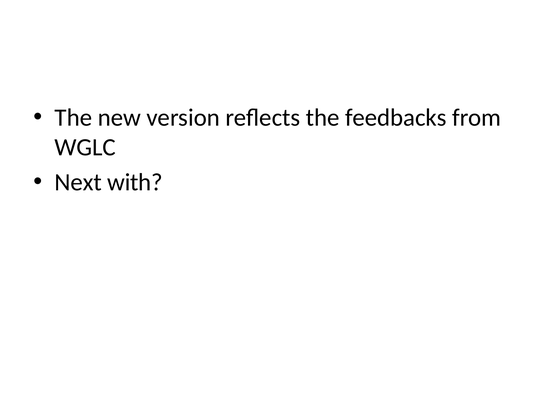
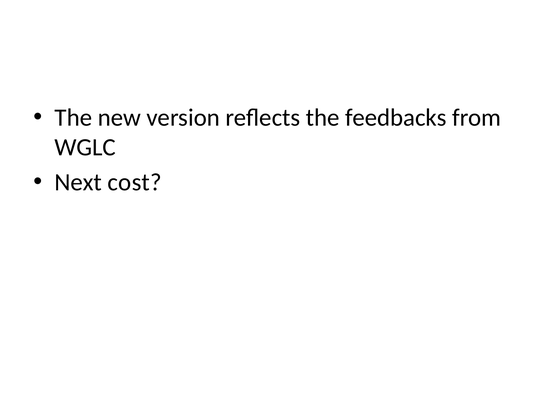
with: with -> cost
